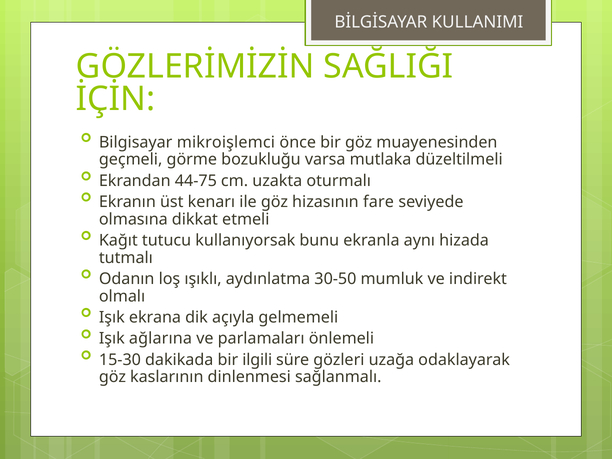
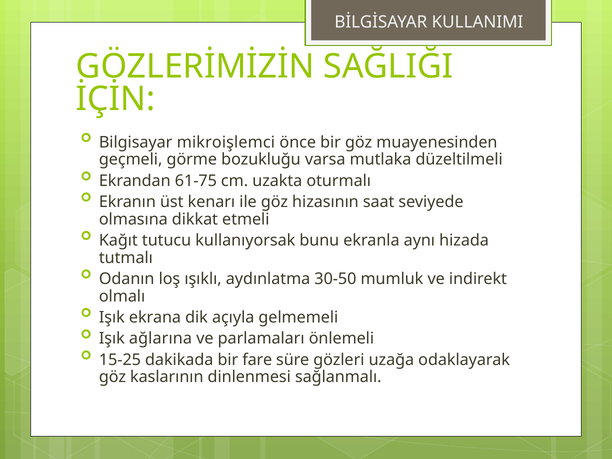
44-75: 44-75 -> 61-75
fare: fare -> saat
15-30: 15-30 -> 15-25
ilgili: ilgili -> fare
